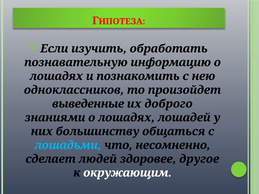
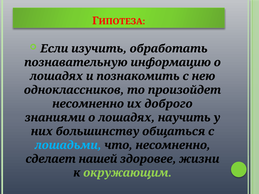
выведенные at (88, 104): выведенные -> несомненно
лошадей: лошадей -> научить
людей: людей -> нашей
другое: другое -> жизни
окружающим colour: white -> light green
